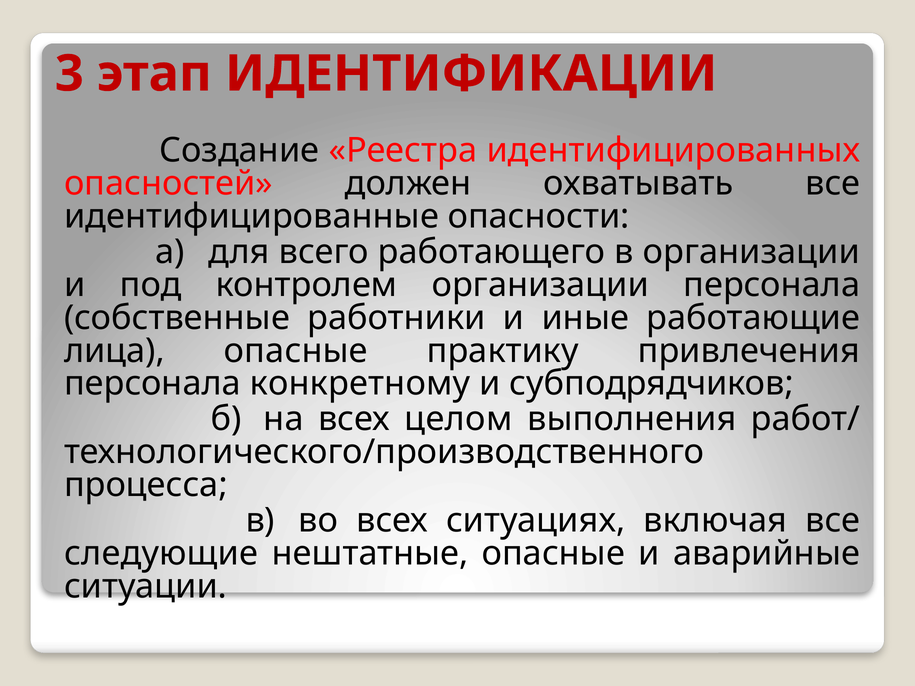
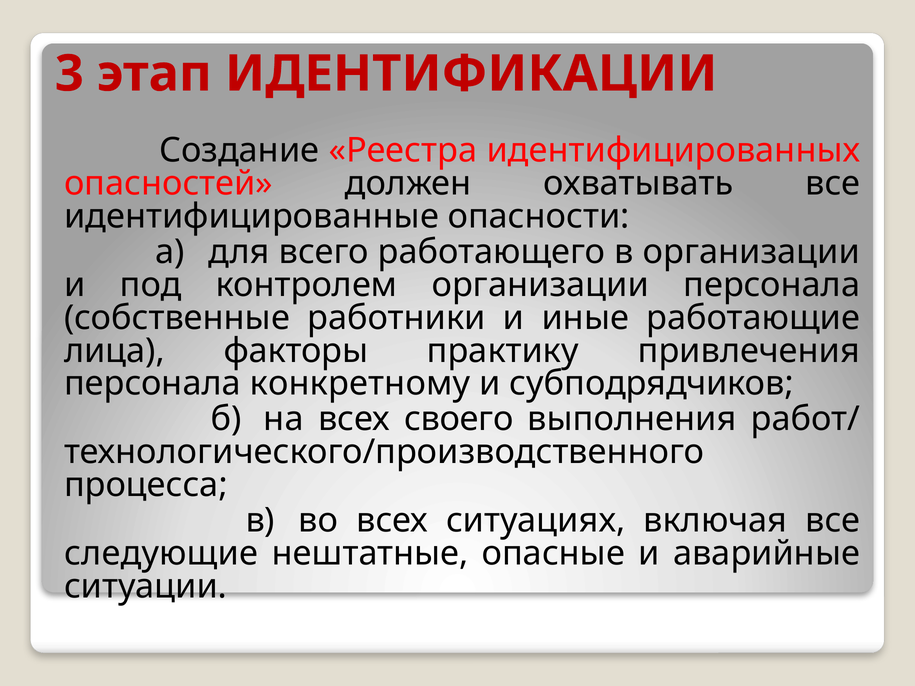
лица опасные: опасные -> факторы
целом: целом -> своего
